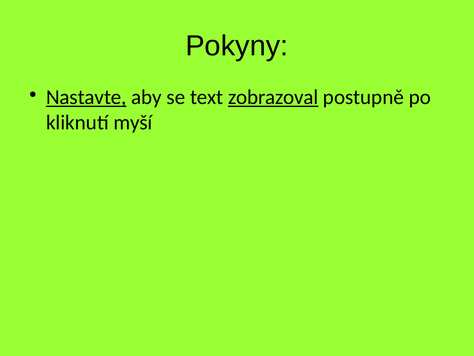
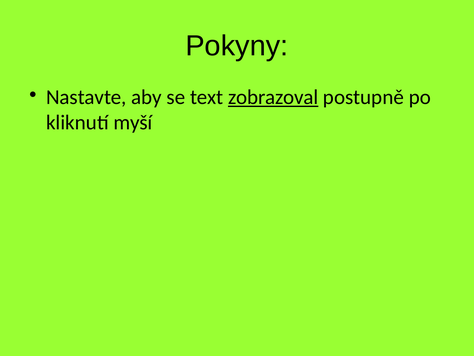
Nastavte underline: present -> none
